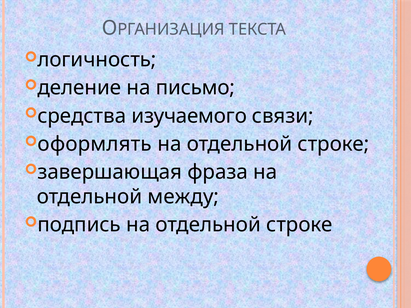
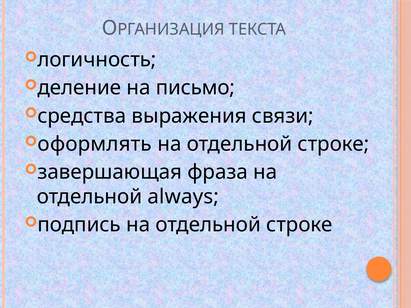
изучаемого: изучаемого -> выражения
между: между -> always
